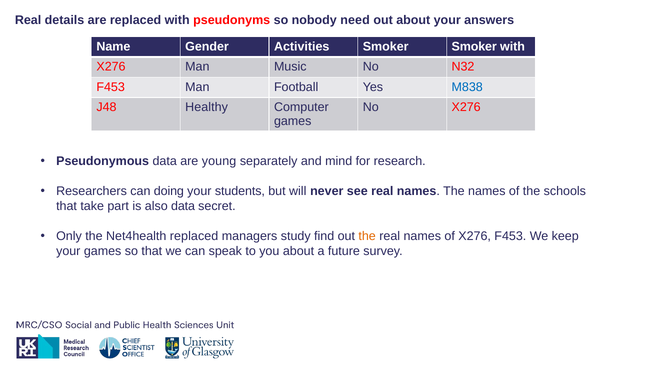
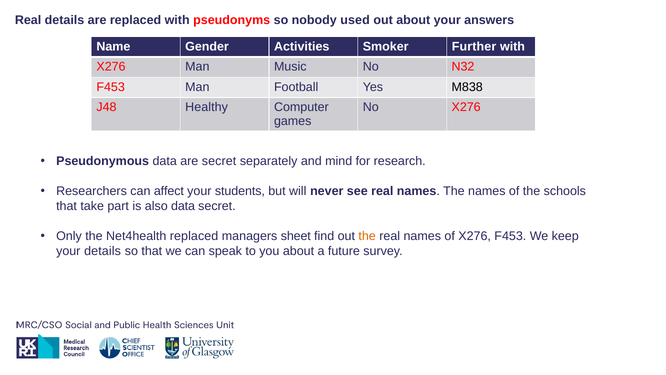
need: need -> used
Smoker Smoker: Smoker -> Further
M838 colour: blue -> black
are young: young -> secret
doing: doing -> affect
study: study -> sheet
your games: games -> details
